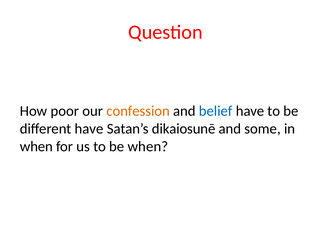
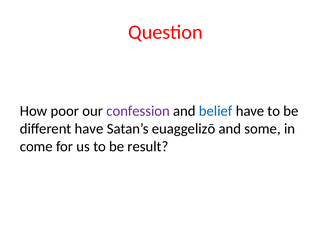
confession colour: orange -> purple
dikaiosunē: dikaiosunē -> euaggelizō
when at (36, 146): when -> come
be when: when -> result
